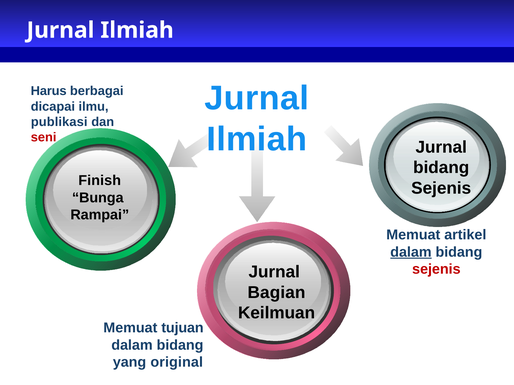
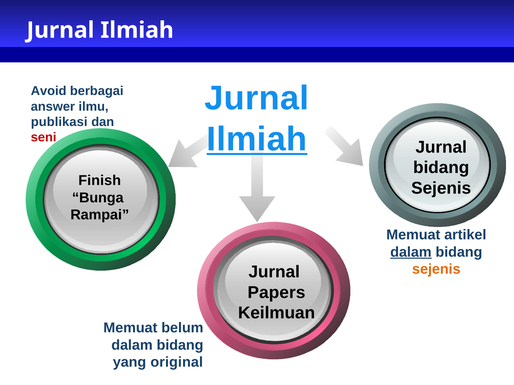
Harus: Harus -> Avoid
dicapai: dicapai -> answer
Ilmiah at (257, 139) underline: none -> present
sejenis at (436, 269) colour: red -> orange
Bagian: Bagian -> Papers
tujuan: tujuan -> belum
